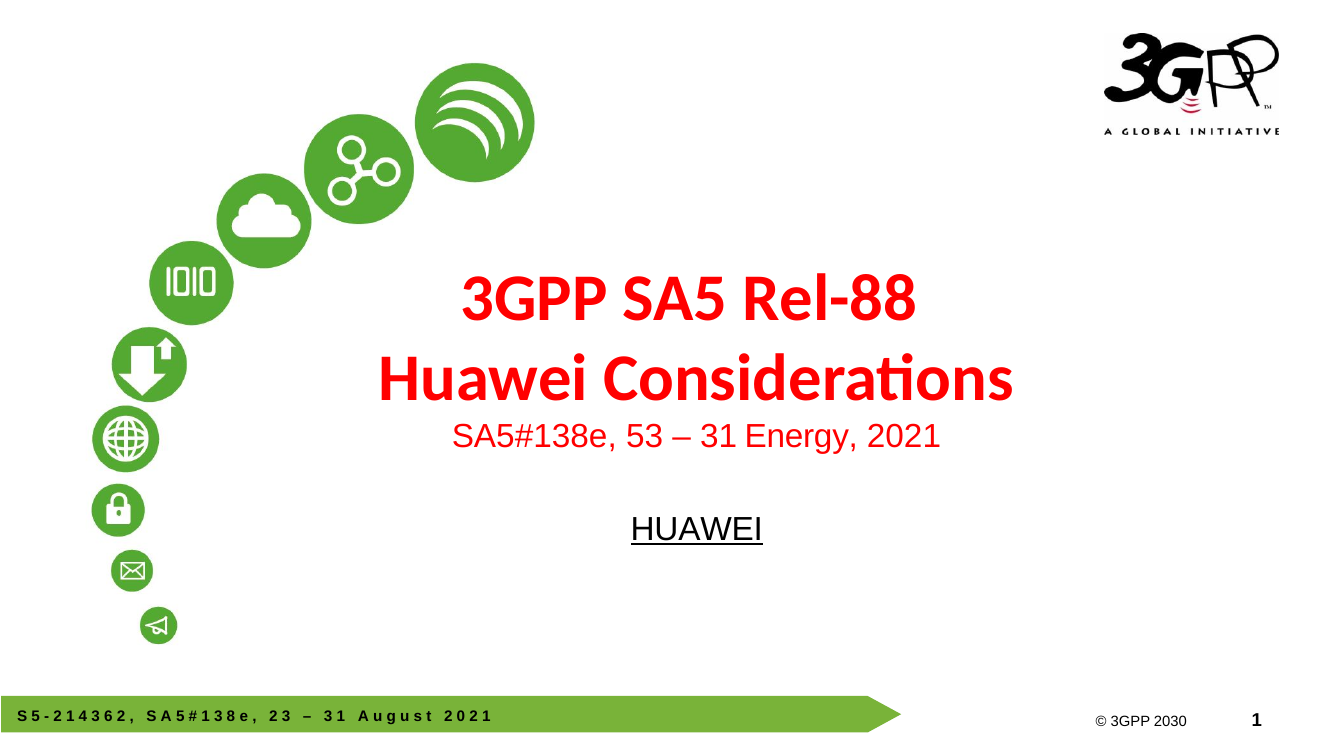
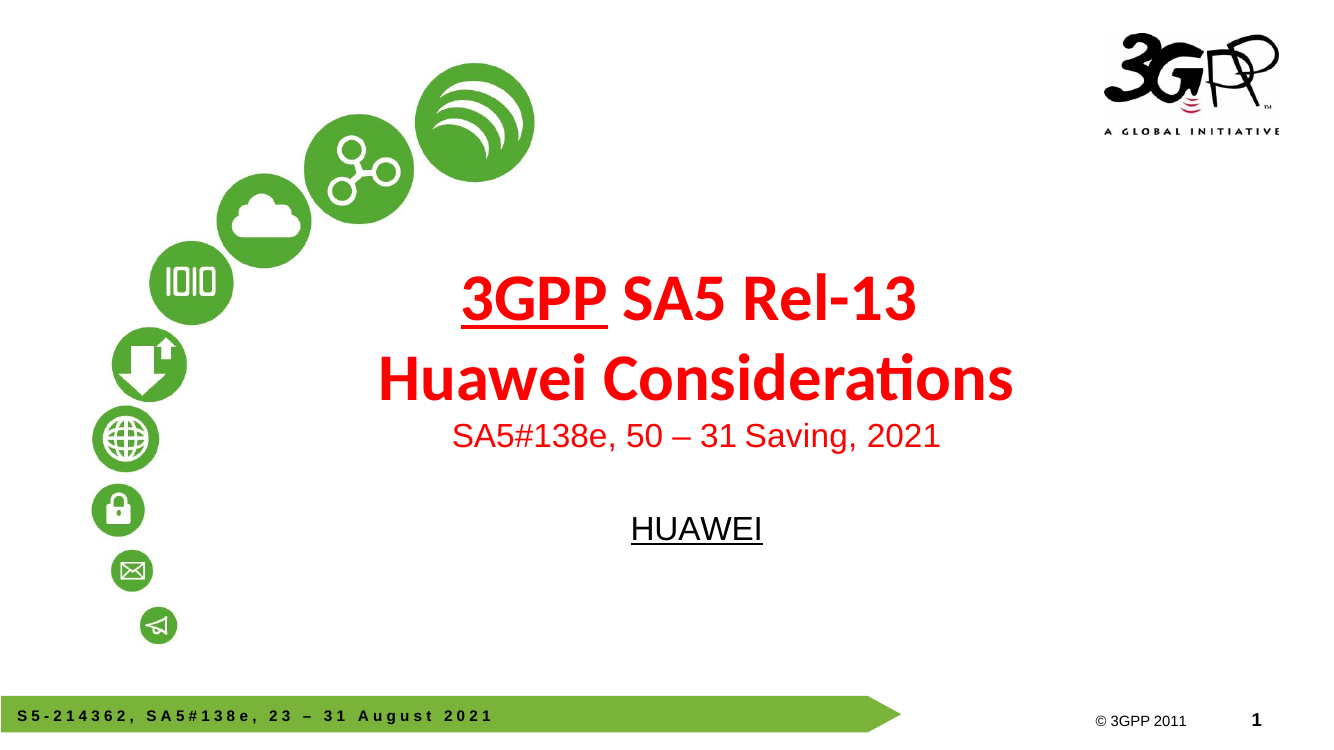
3GPP at (534, 299) underline: none -> present
Rel-88: Rel-88 -> Rel-13
53: 53 -> 50
Energy: Energy -> Saving
2030: 2030 -> 2011
